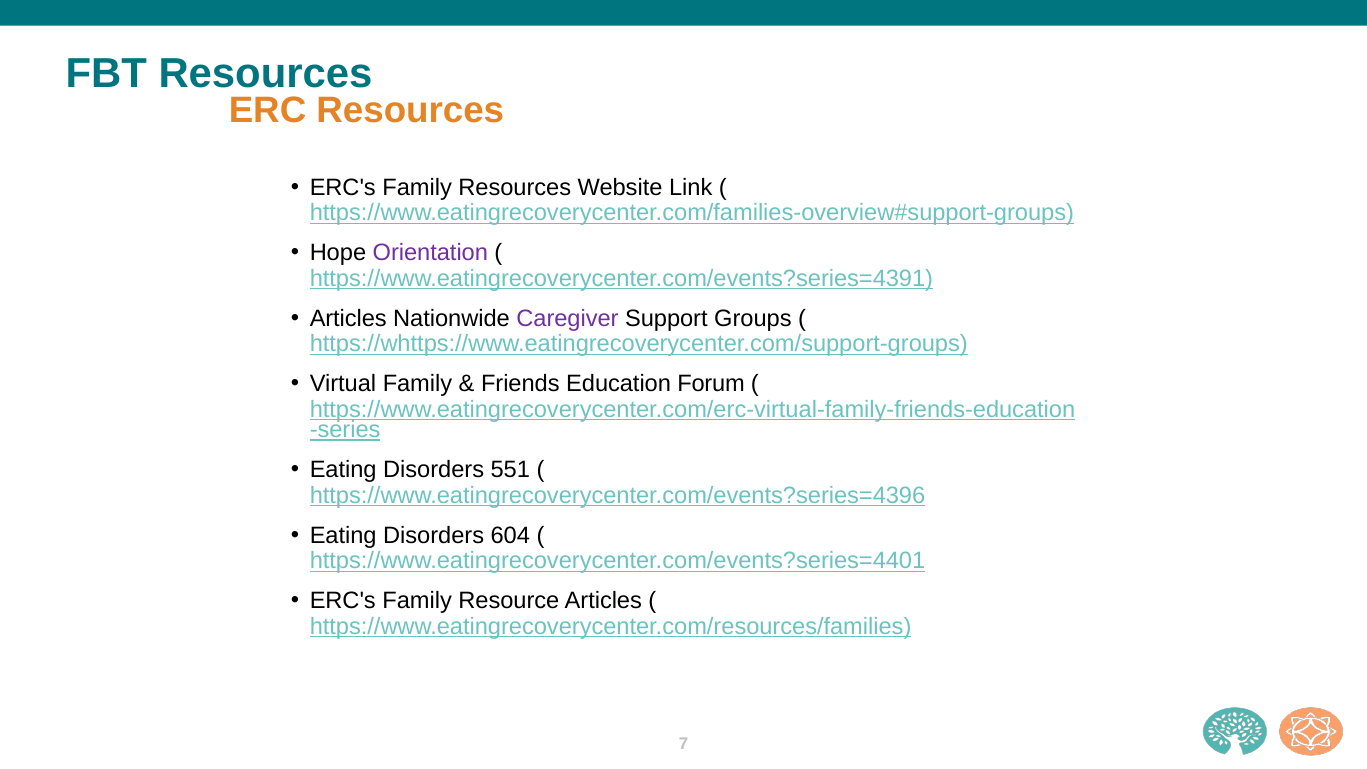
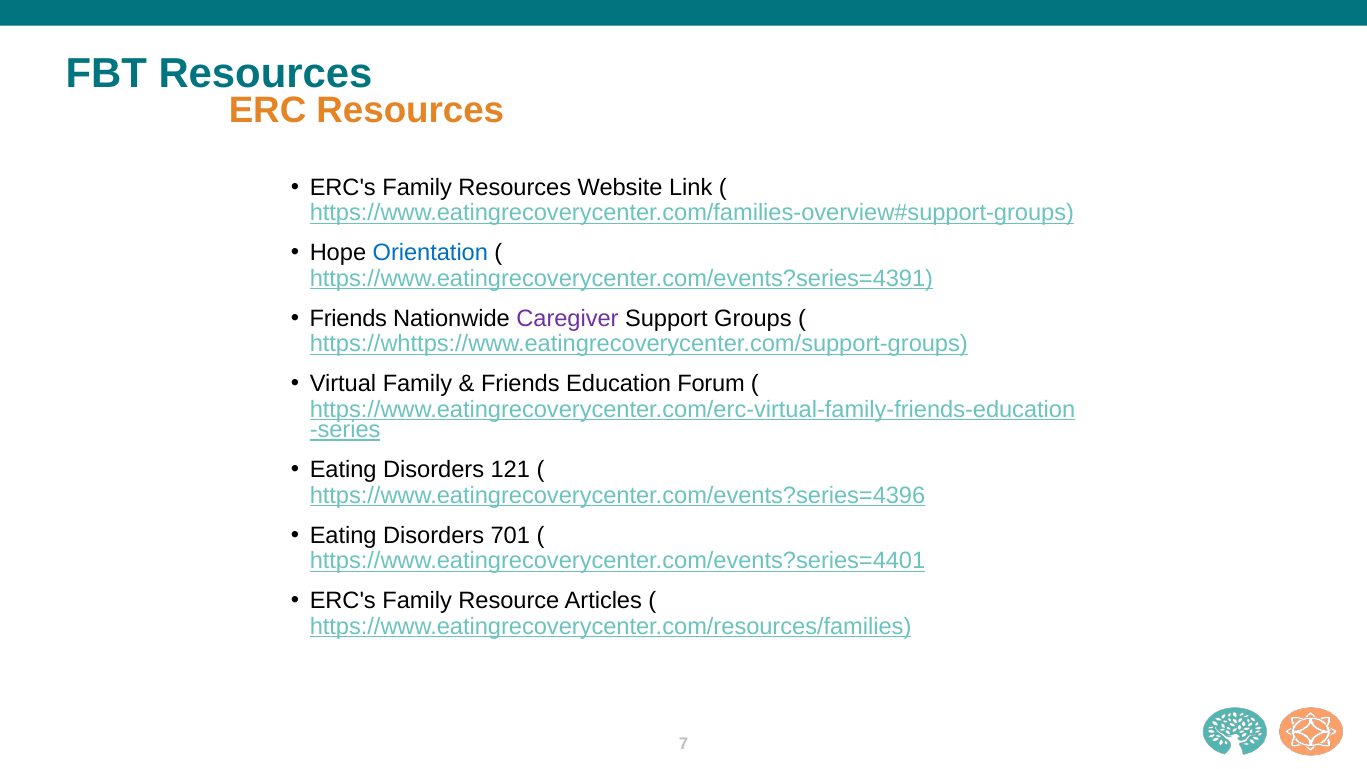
Orientation colour: purple -> blue
Articles at (348, 318): Articles -> Friends
551: 551 -> 121
604: 604 -> 701
